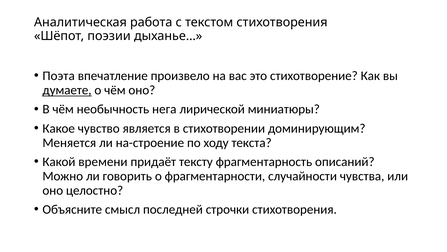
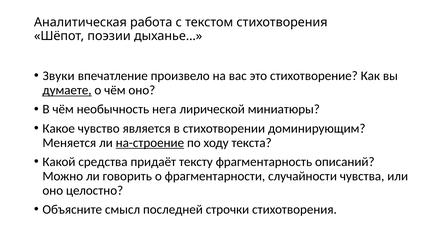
Поэта: Поэта -> Звуки
на-строение underline: none -> present
времени: времени -> средства
